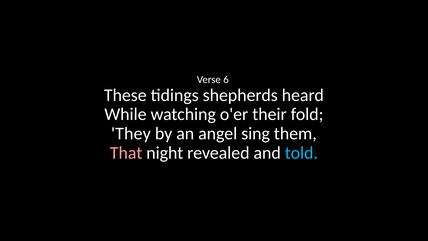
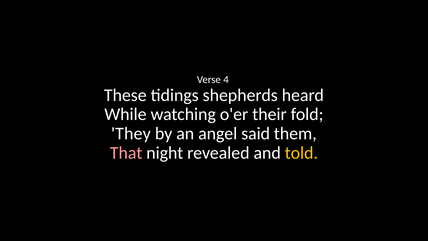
6: 6 -> 4
sing: sing -> said
told colour: light blue -> yellow
